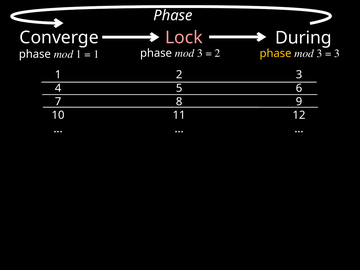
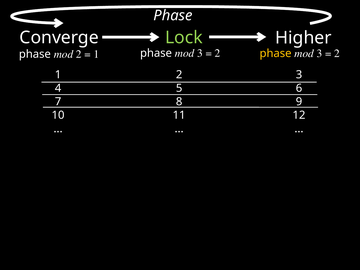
Lock colour: pink -> light green
During: During -> Higher
mod 1: 1 -> 2
3 at (337, 54): 3 -> 2
